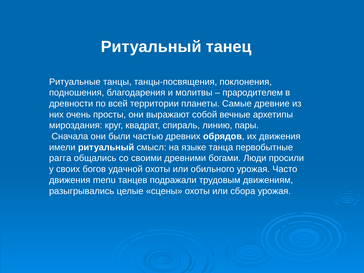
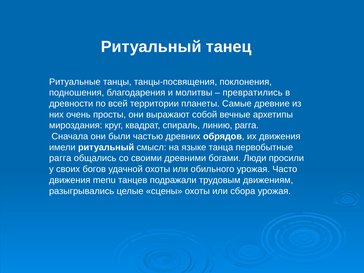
прародителем: прародителем -> превратились
линию пары: пары -> рагга
